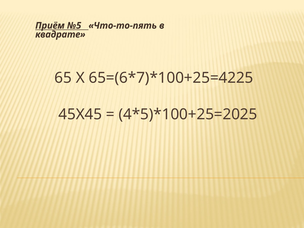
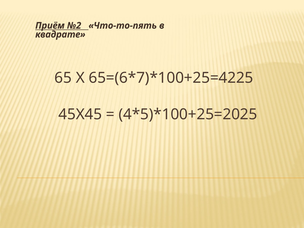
№5: №5 -> №2
